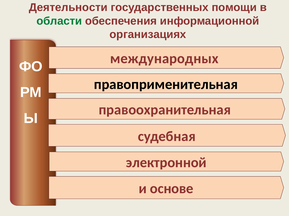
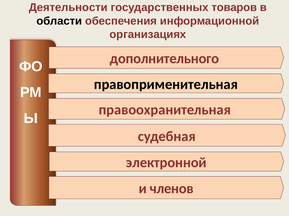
помощи: помощи -> товаров
области colour: green -> black
международных: международных -> дополнительного
основе: основе -> членов
